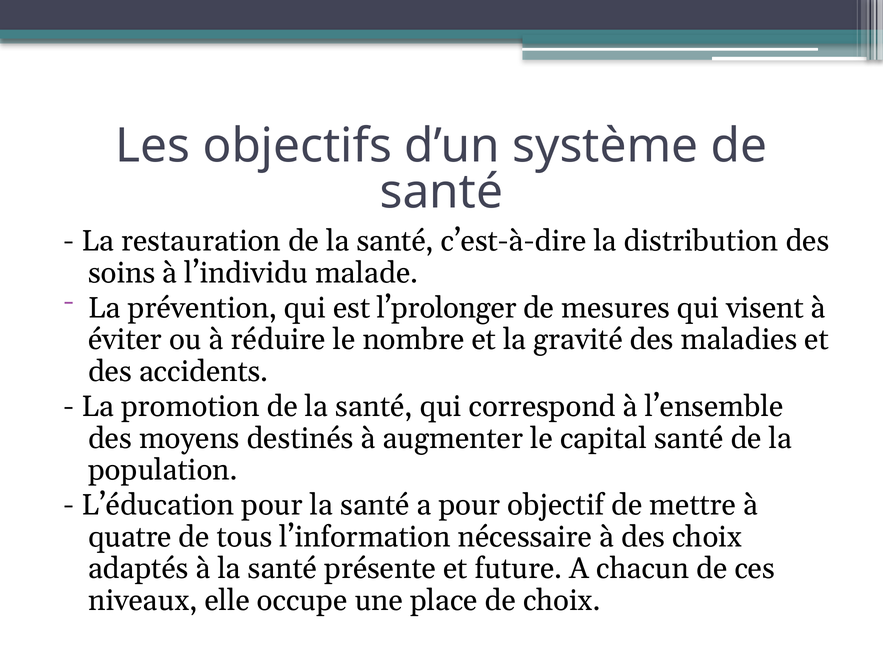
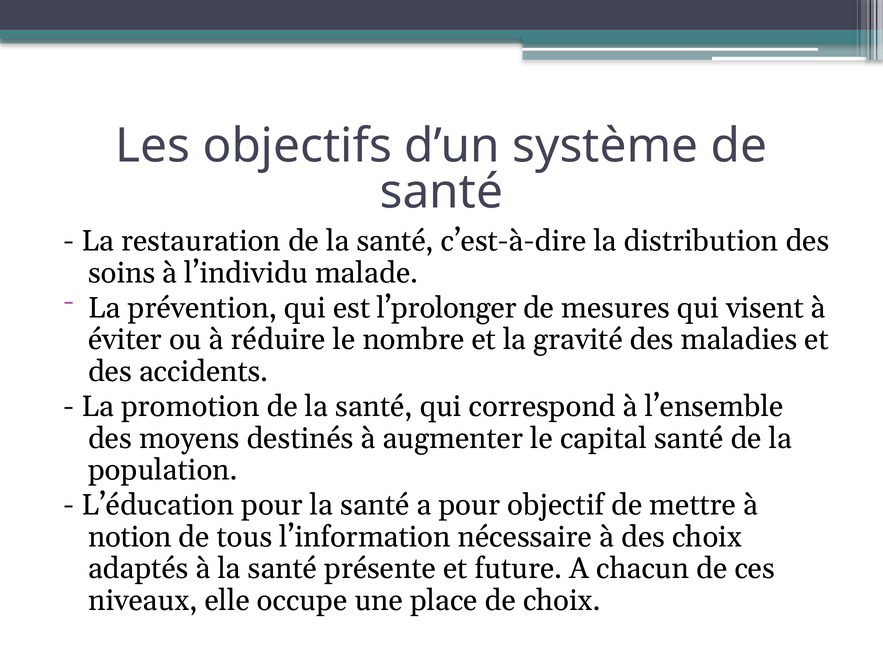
quatre: quatre -> notion
